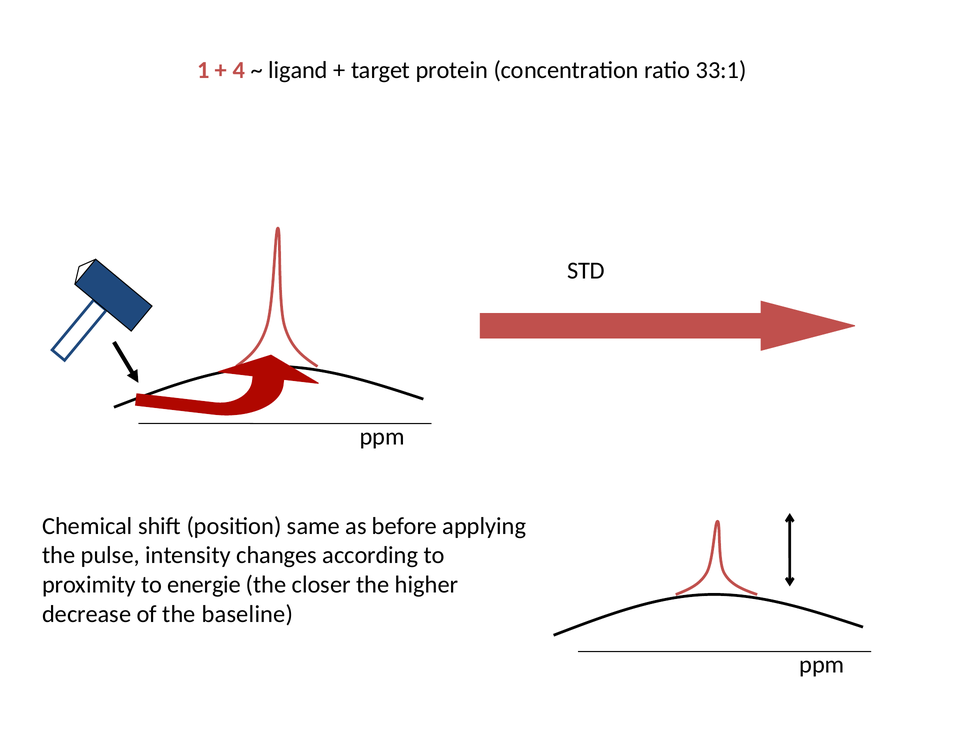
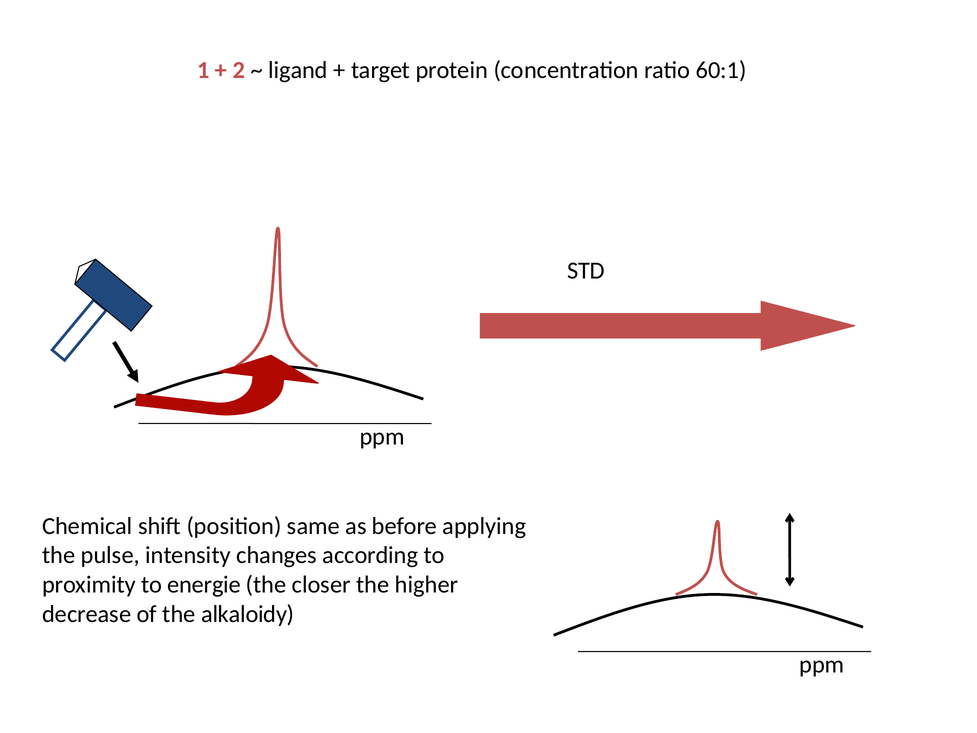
4: 4 -> 2
33:1: 33:1 -> 60:1
baseline: baseline -> alkaloidy
